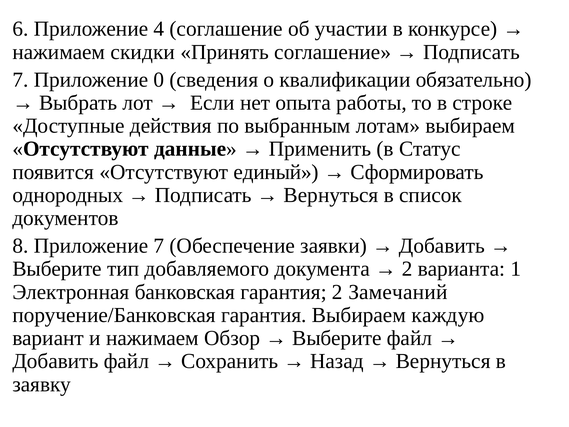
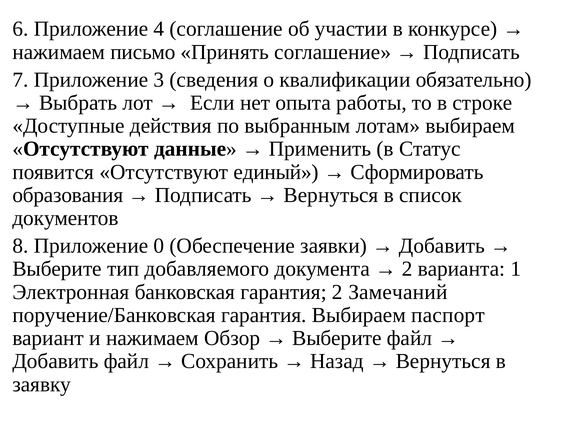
скидки: скидки -> письмо
0: 0 -> 3
однородных: однородных -> образования
Приложение 7: 7 -> 0
каждую: каждую -> паспорт
